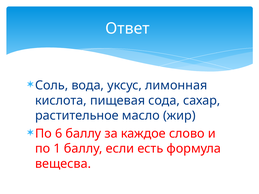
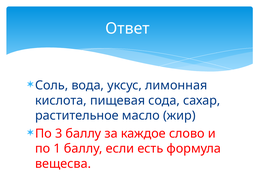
6: 6 -> 3
